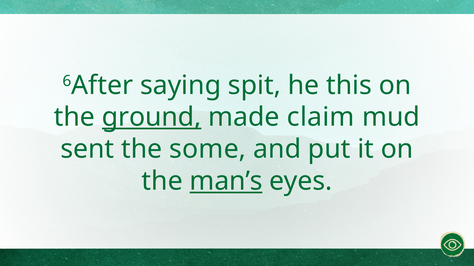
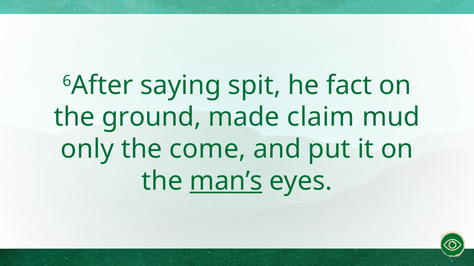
this: this -> fact
ground underline: present -> none
sent: sent -> only
some: some -> come
